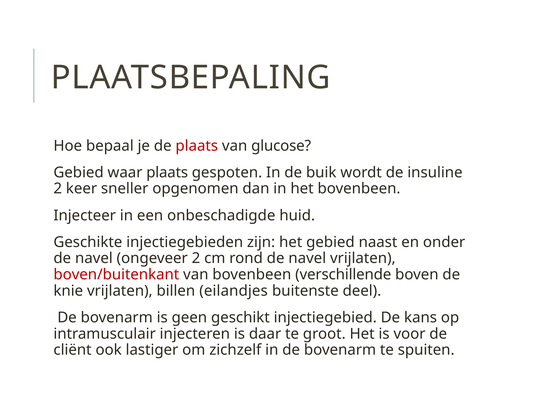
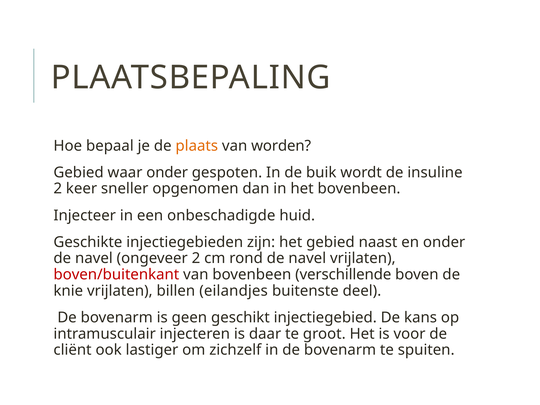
plaats at (197, 146) colour: red -> orange
glucose: glucose -> worden
waar plaats: plaats -> onder
